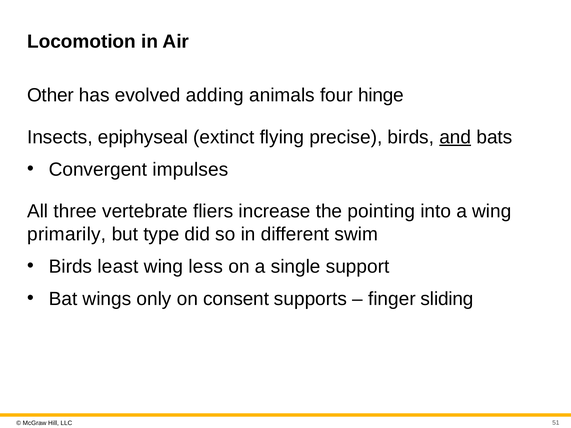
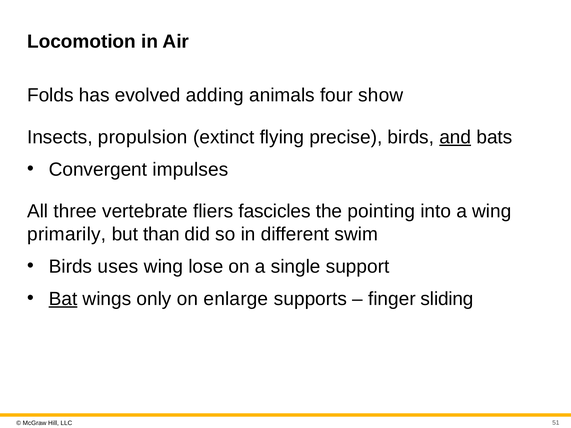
Other: Other -> Folds
hinge: hinge -> show
epiphyseal: epiphyseal -> propulsion
increase: increase -> fascicles
type: type -> than
least: least -> uses
less: less -> lose
Bat underline: none -> present
consent: consent -> enlarge
